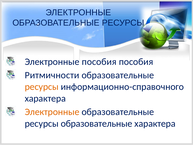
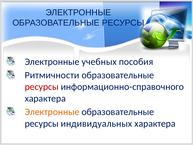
Электронные пособия: пособия -> учебных
ресурсы at (42, 87) colour: orange -> red
ресурсы образовательные: образовательные -> индивидуальных
